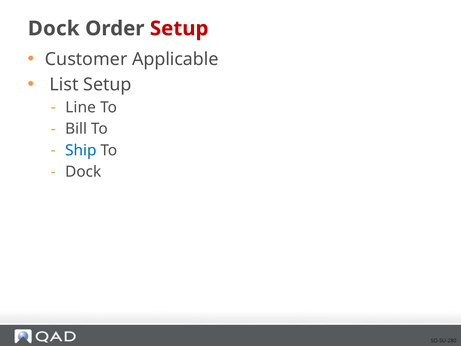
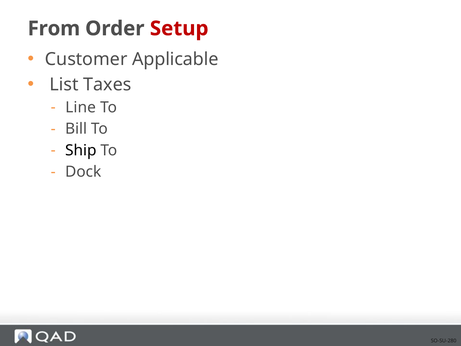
Dock at (54, 29): Dock -> From
List Setup: Setup -> Taxes
Ship colour: blue -> black
